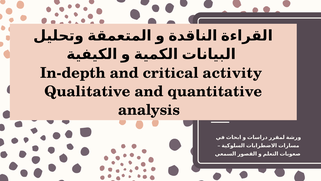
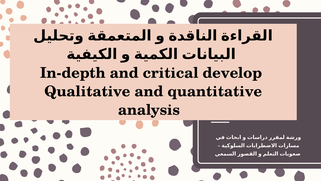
activity: activity -> develop
